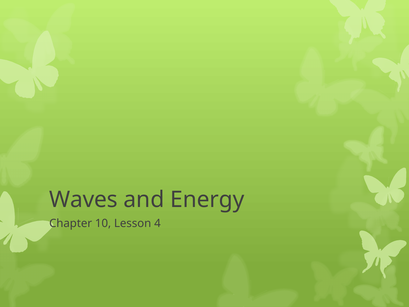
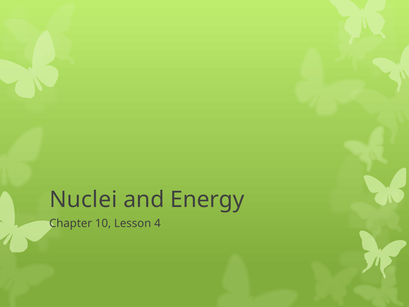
Waves: Waves -> Nuclei
